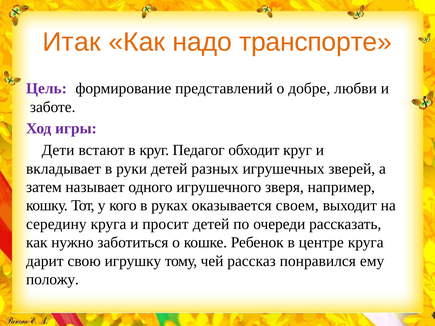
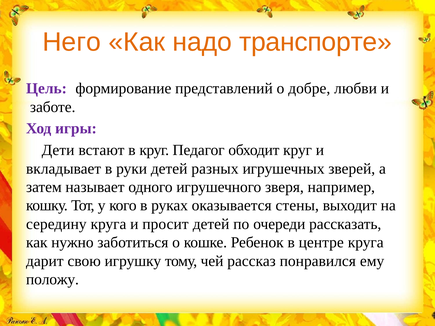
Итак: Итак -> Него
своем: своем -> стены
